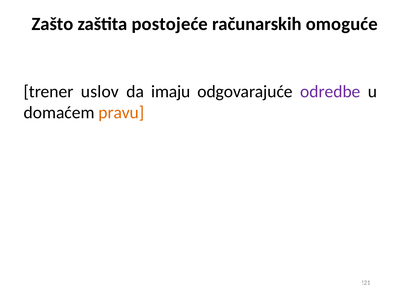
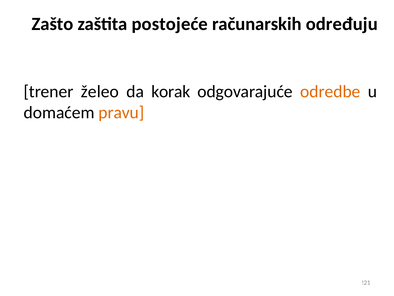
omoguće: omoguće -> određuju
uslov: uslov -> želeo
imaju: imaju -> korak
odredbe colour: purple -> orange
